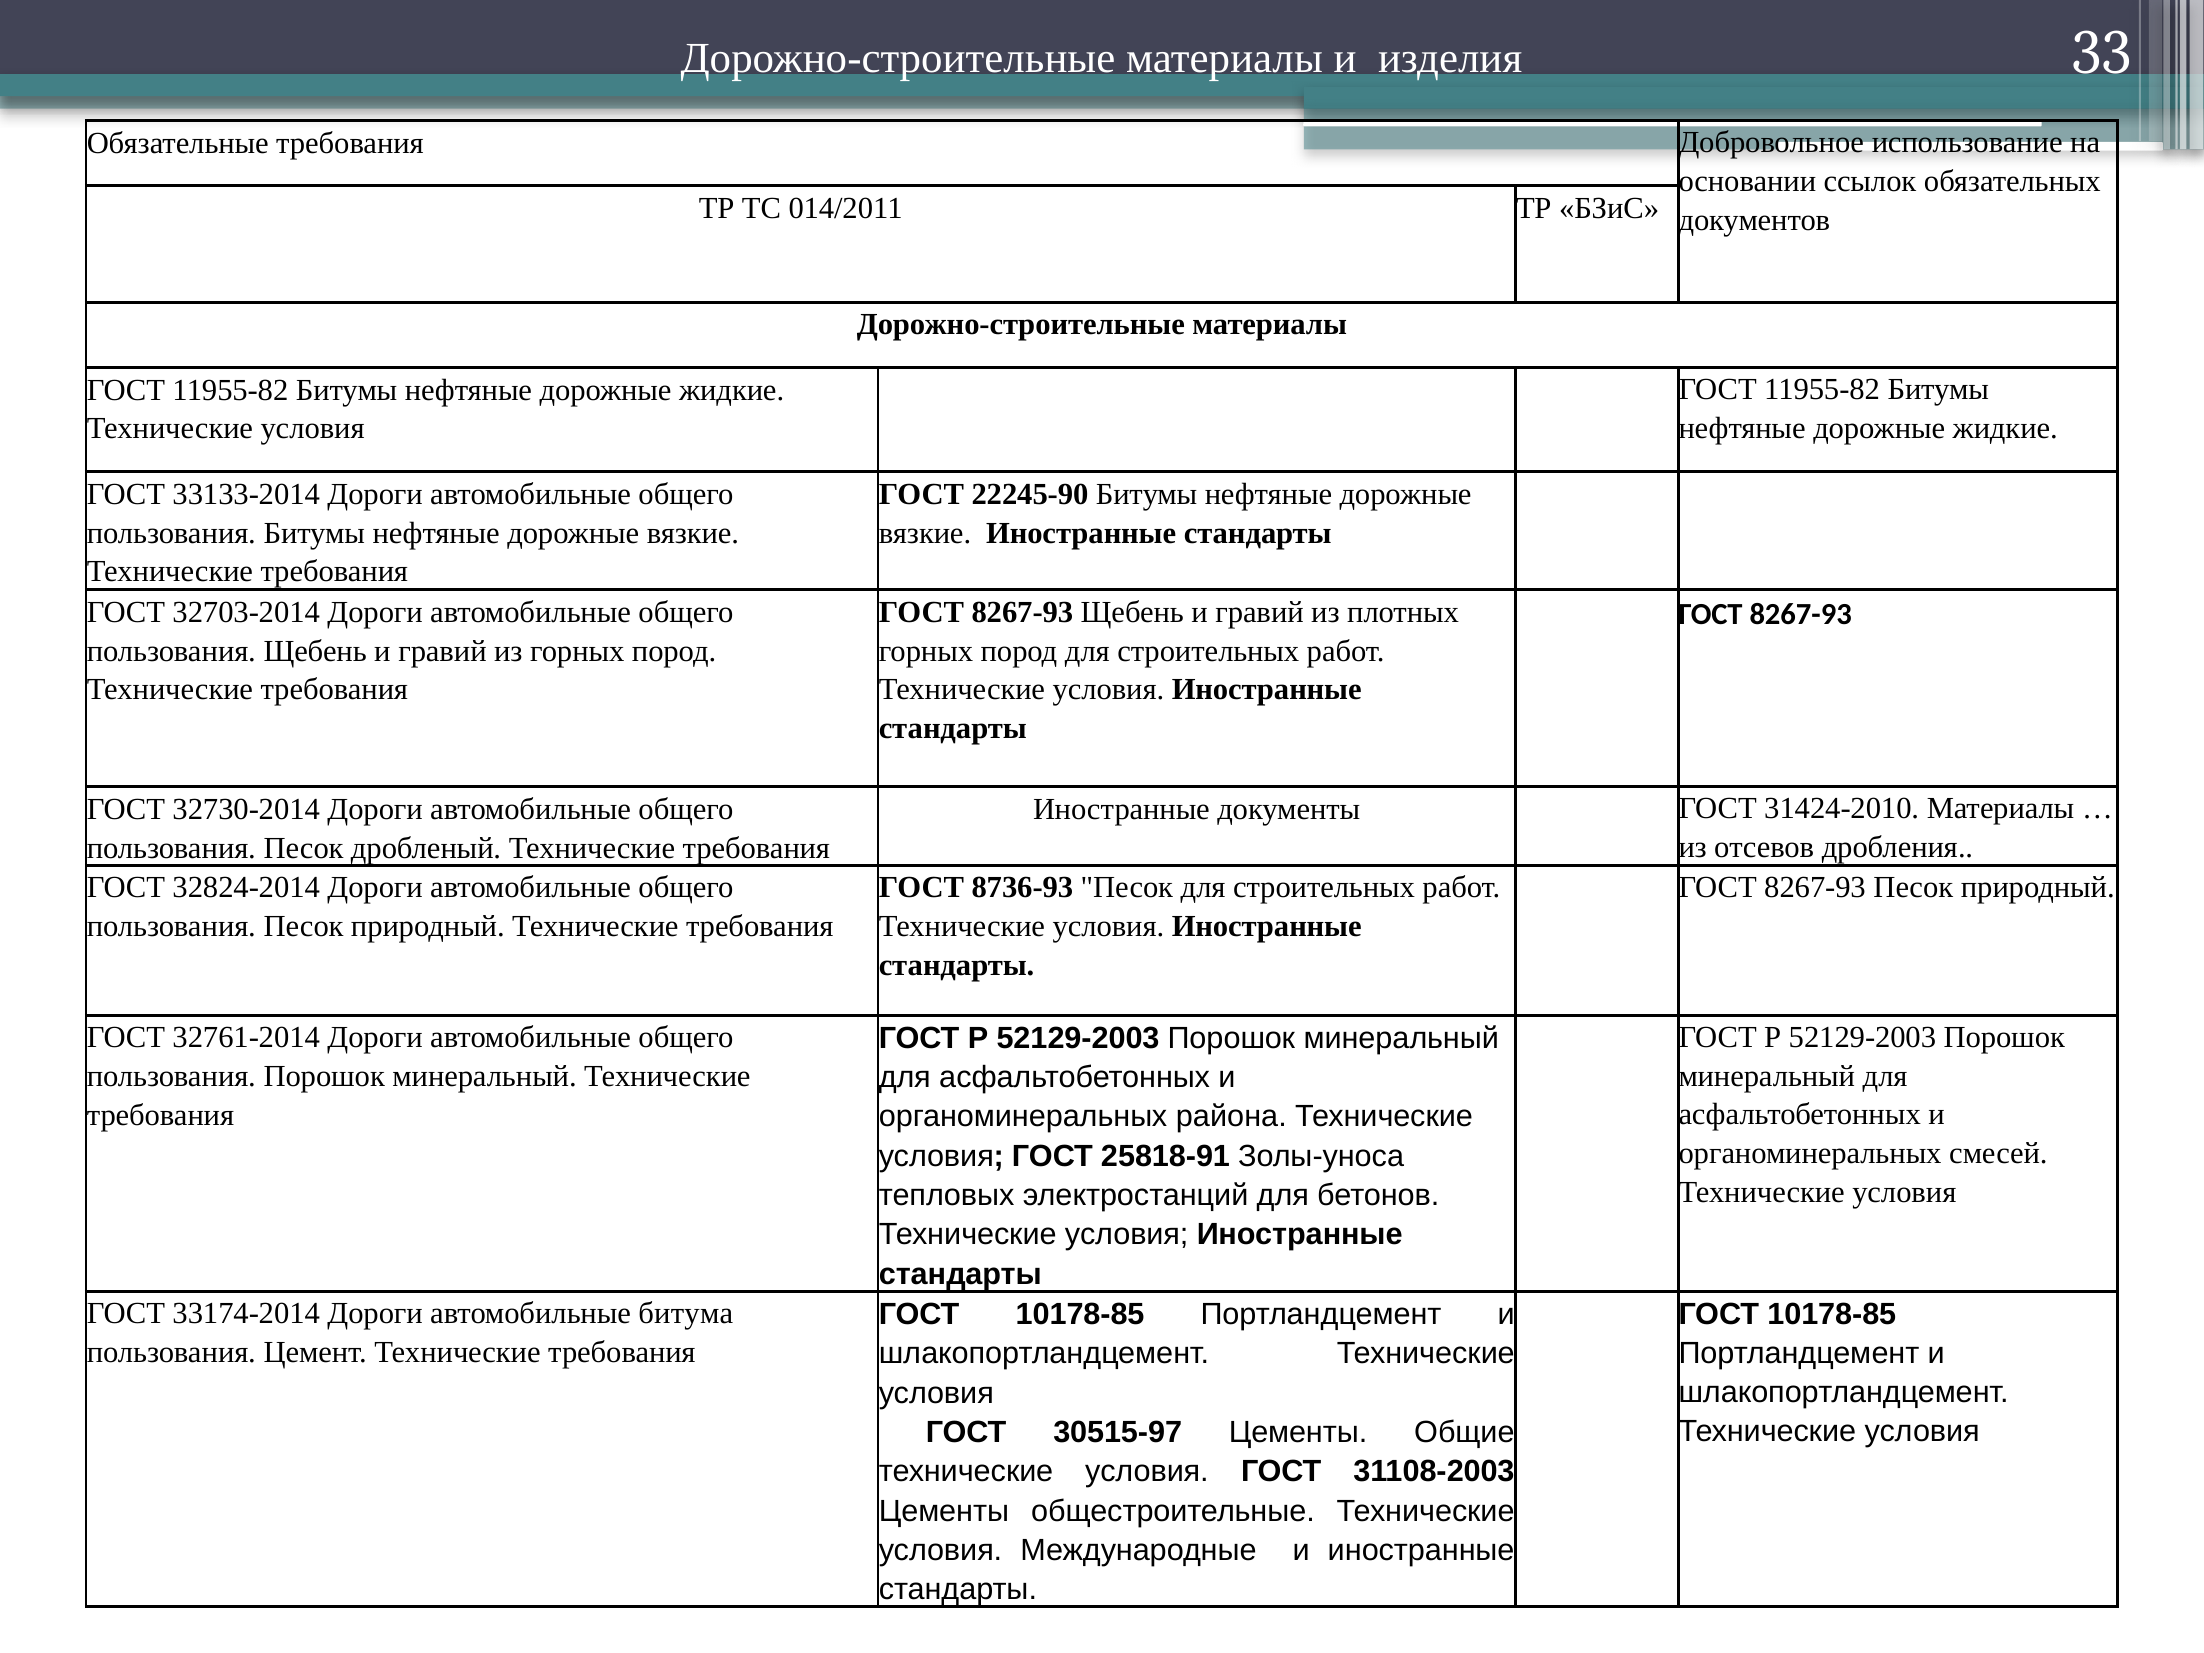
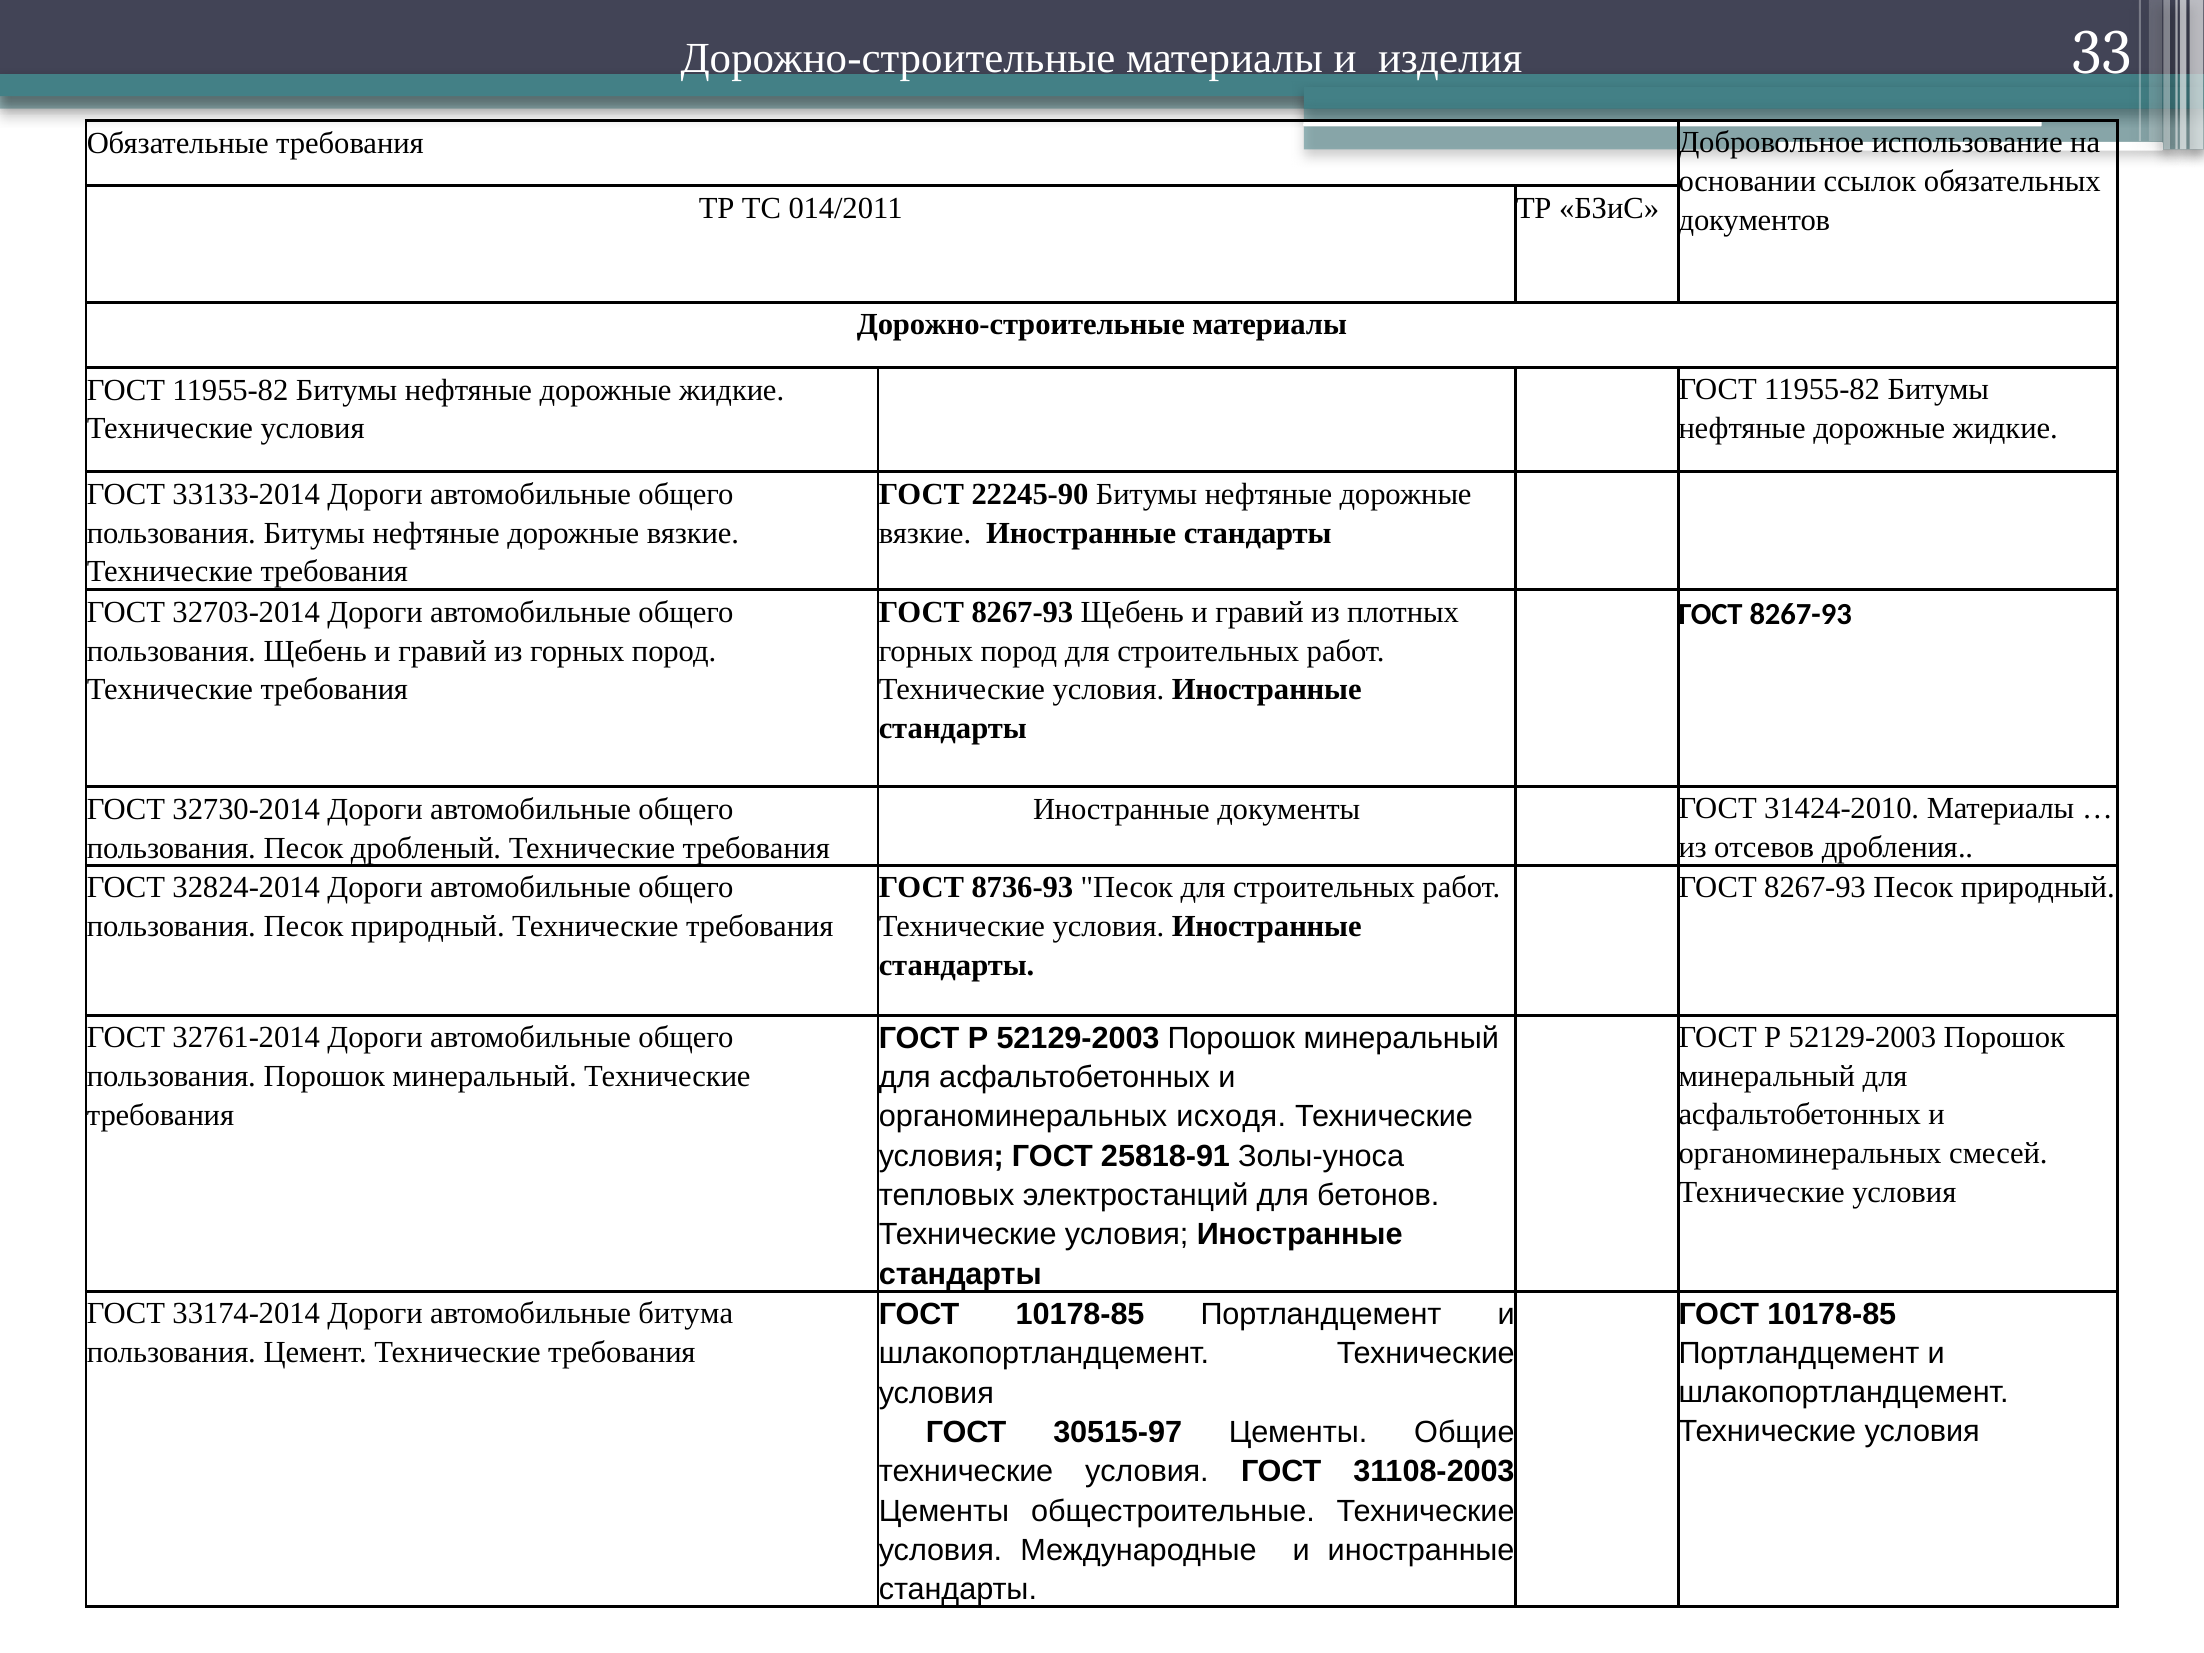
района: района -> исходя
